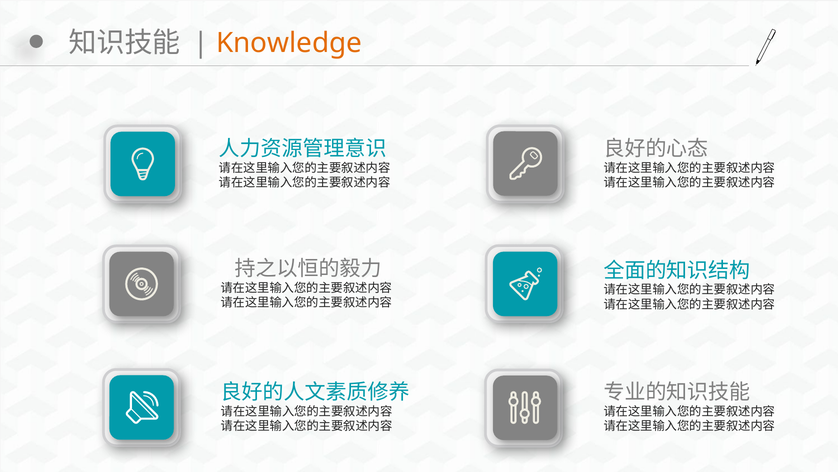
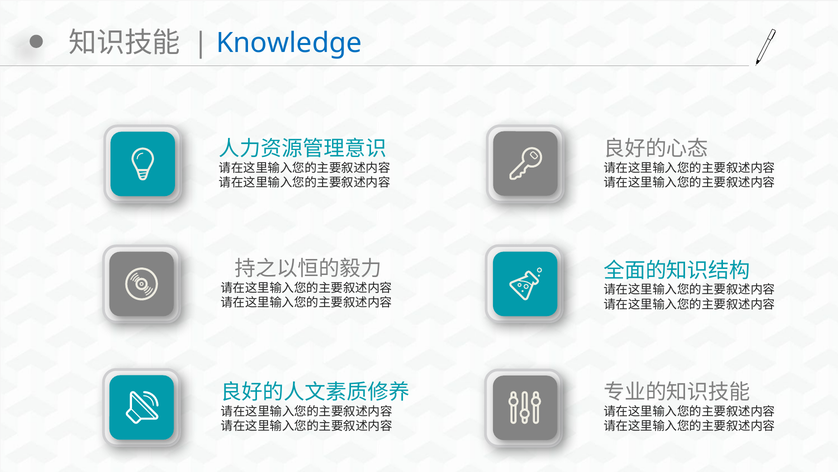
Knowledge colour: orange -> blue
